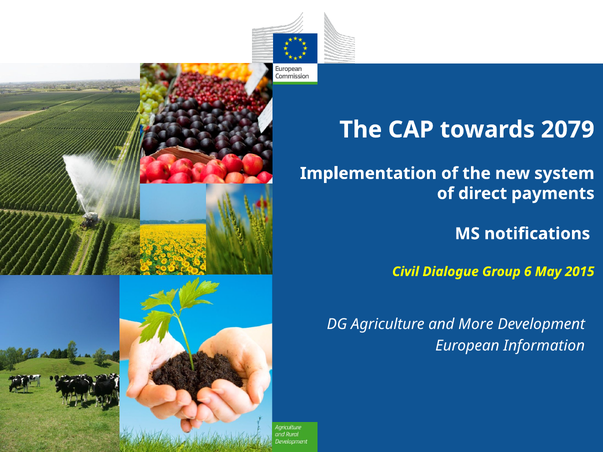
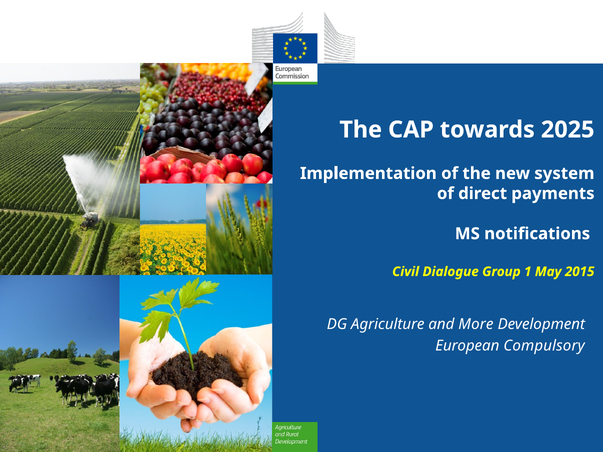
2079: 2079 -> 2025
6: 6 -> 1
Information: Information -> Compulsory
